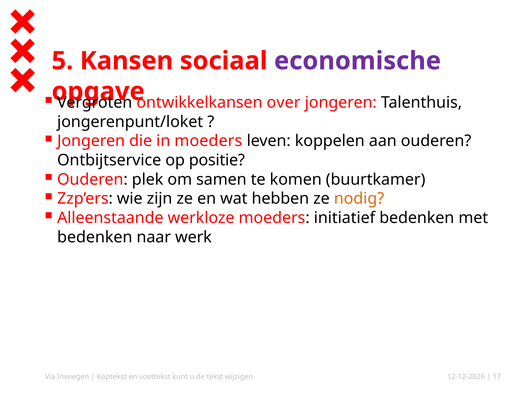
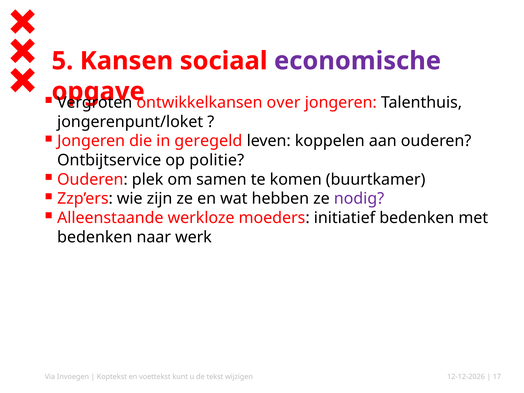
in moeders: moeders -> geregeld
positie: positie -> politie
nodig colour: orange -> purple
